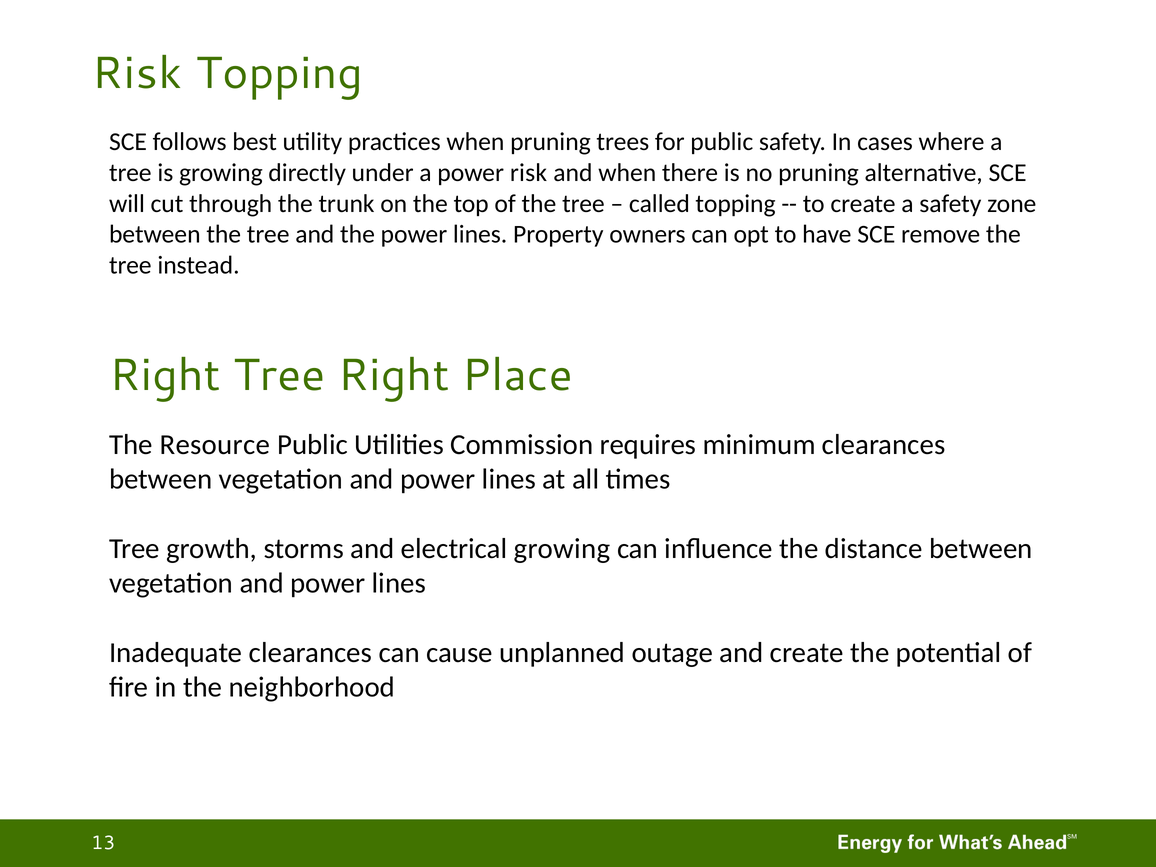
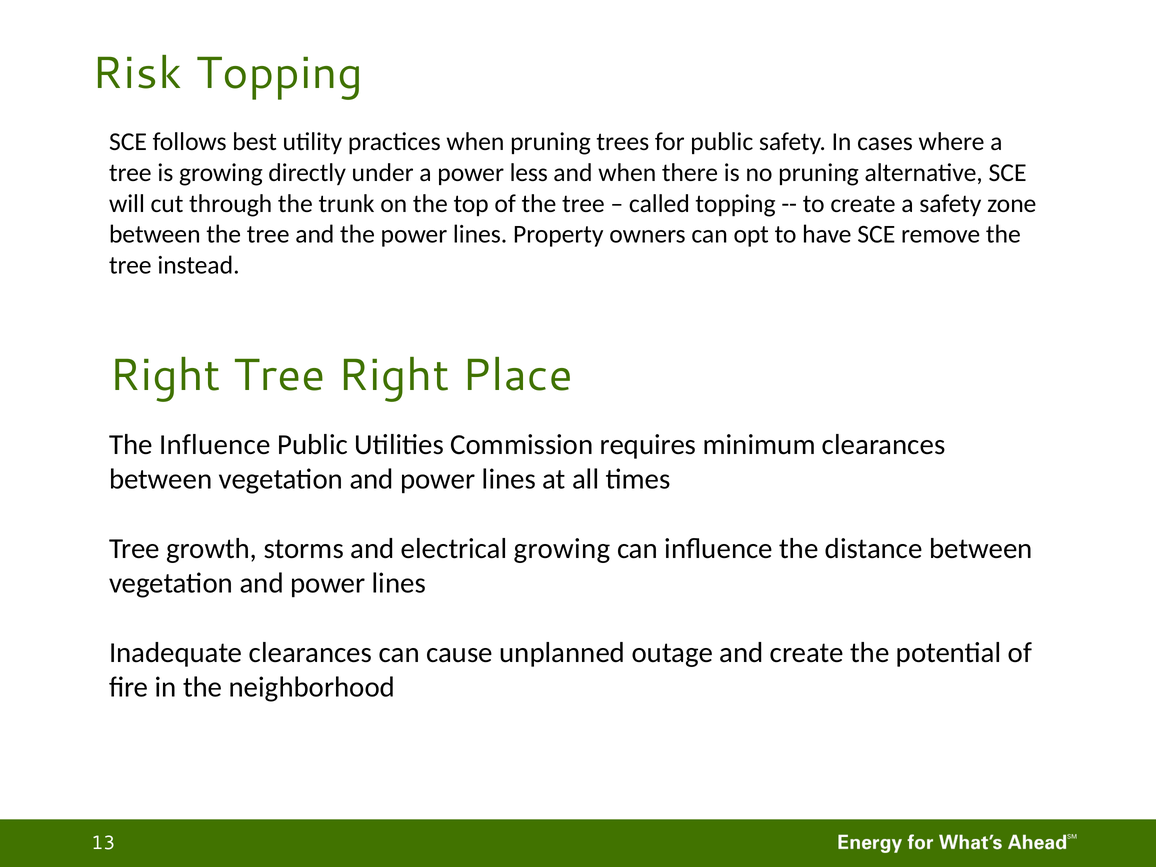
power risk: risk -> less
The Resource: Resource -> Influence
